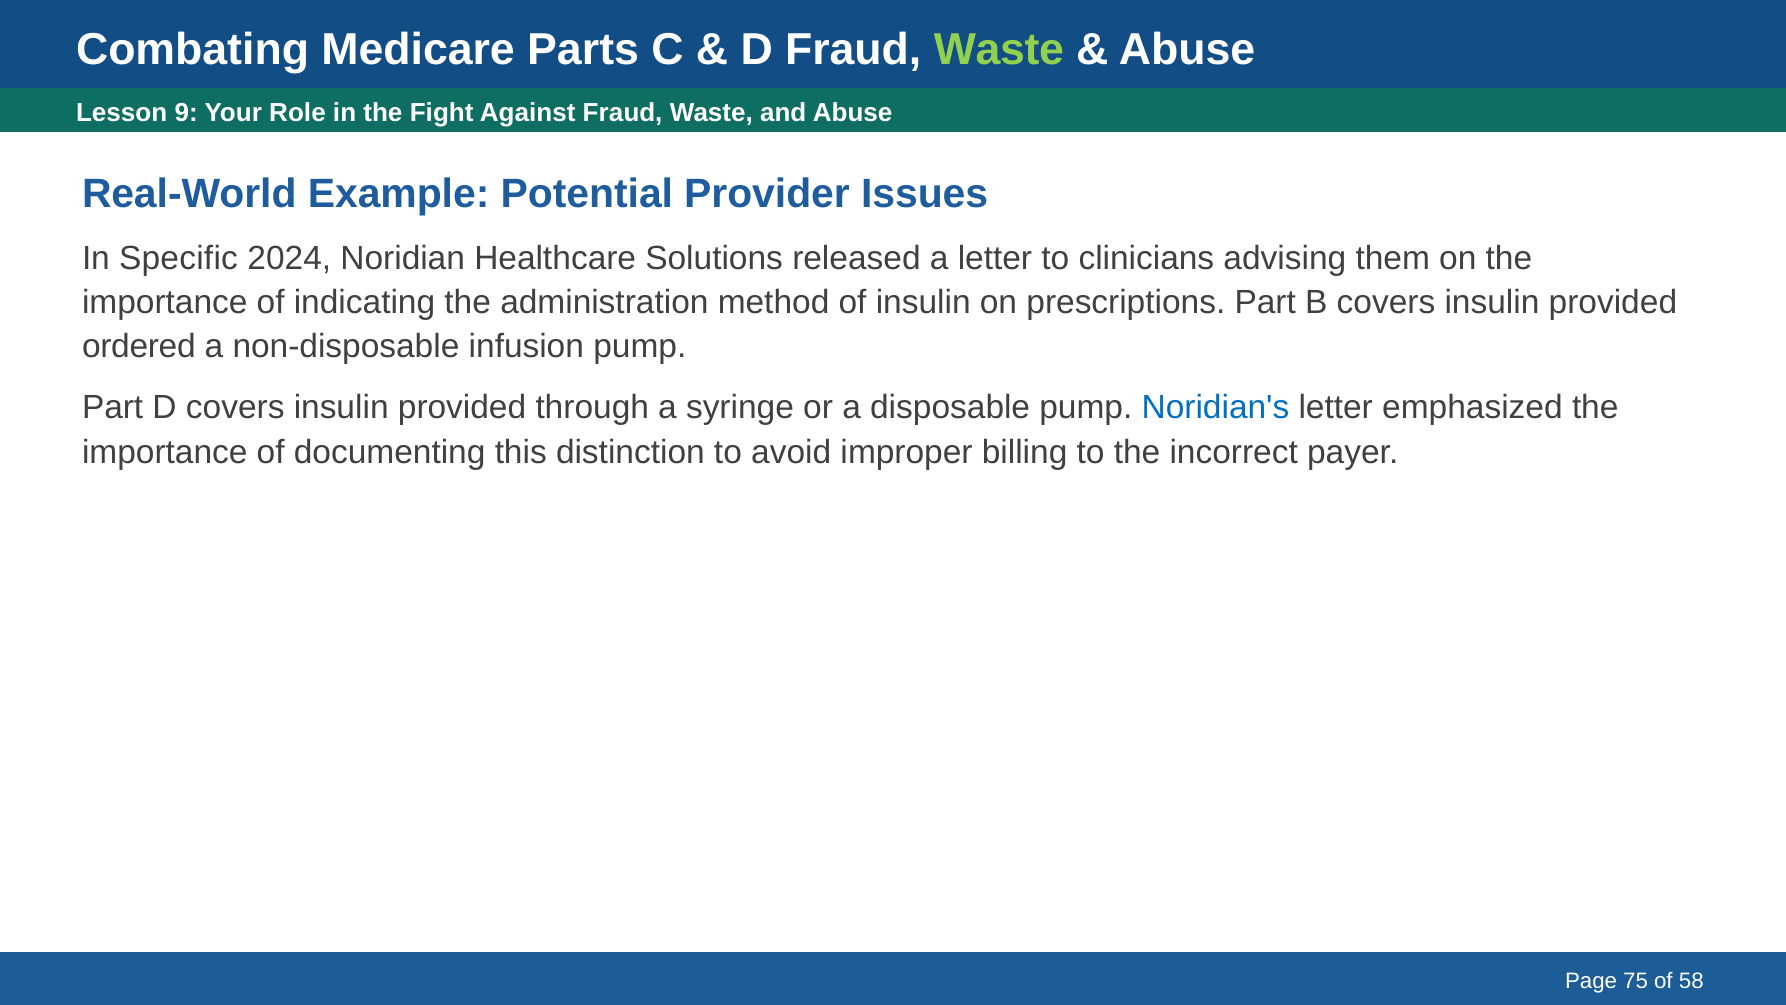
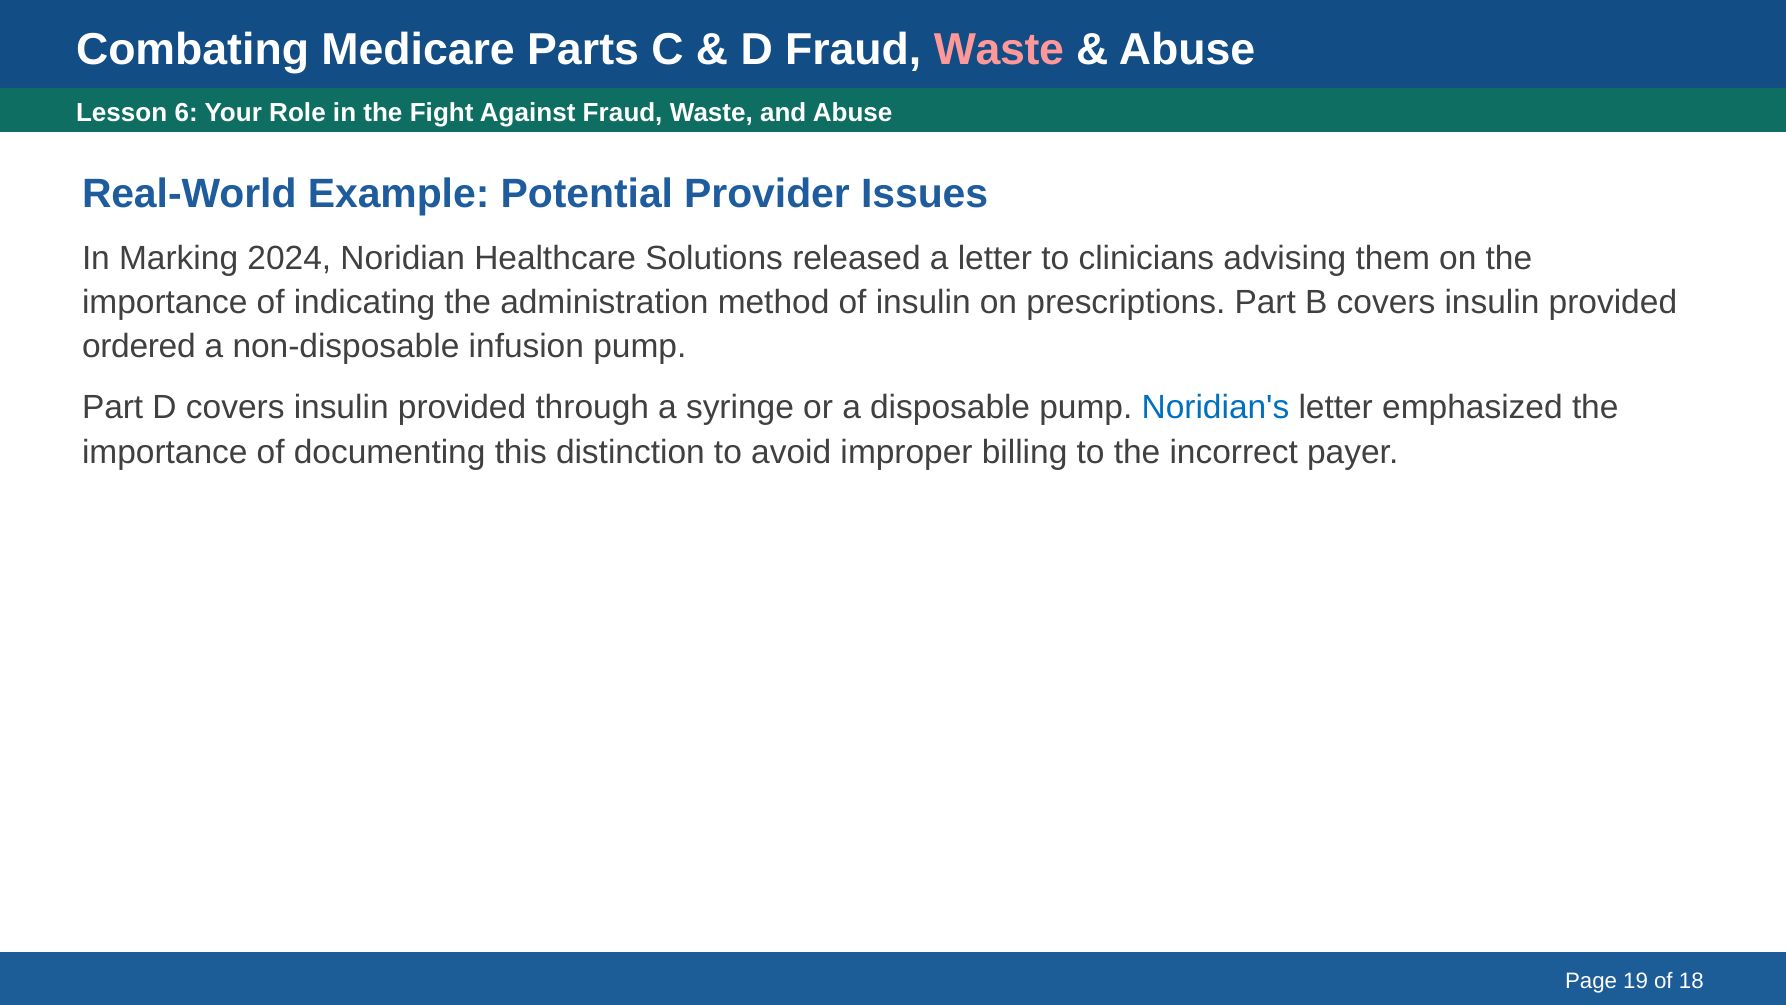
Waste at (999, 50) colour: light green -> pink
9: 9 -> 6
Specific: Specific -> Marking
75: 75 -> 19
58: 58 -> 18
